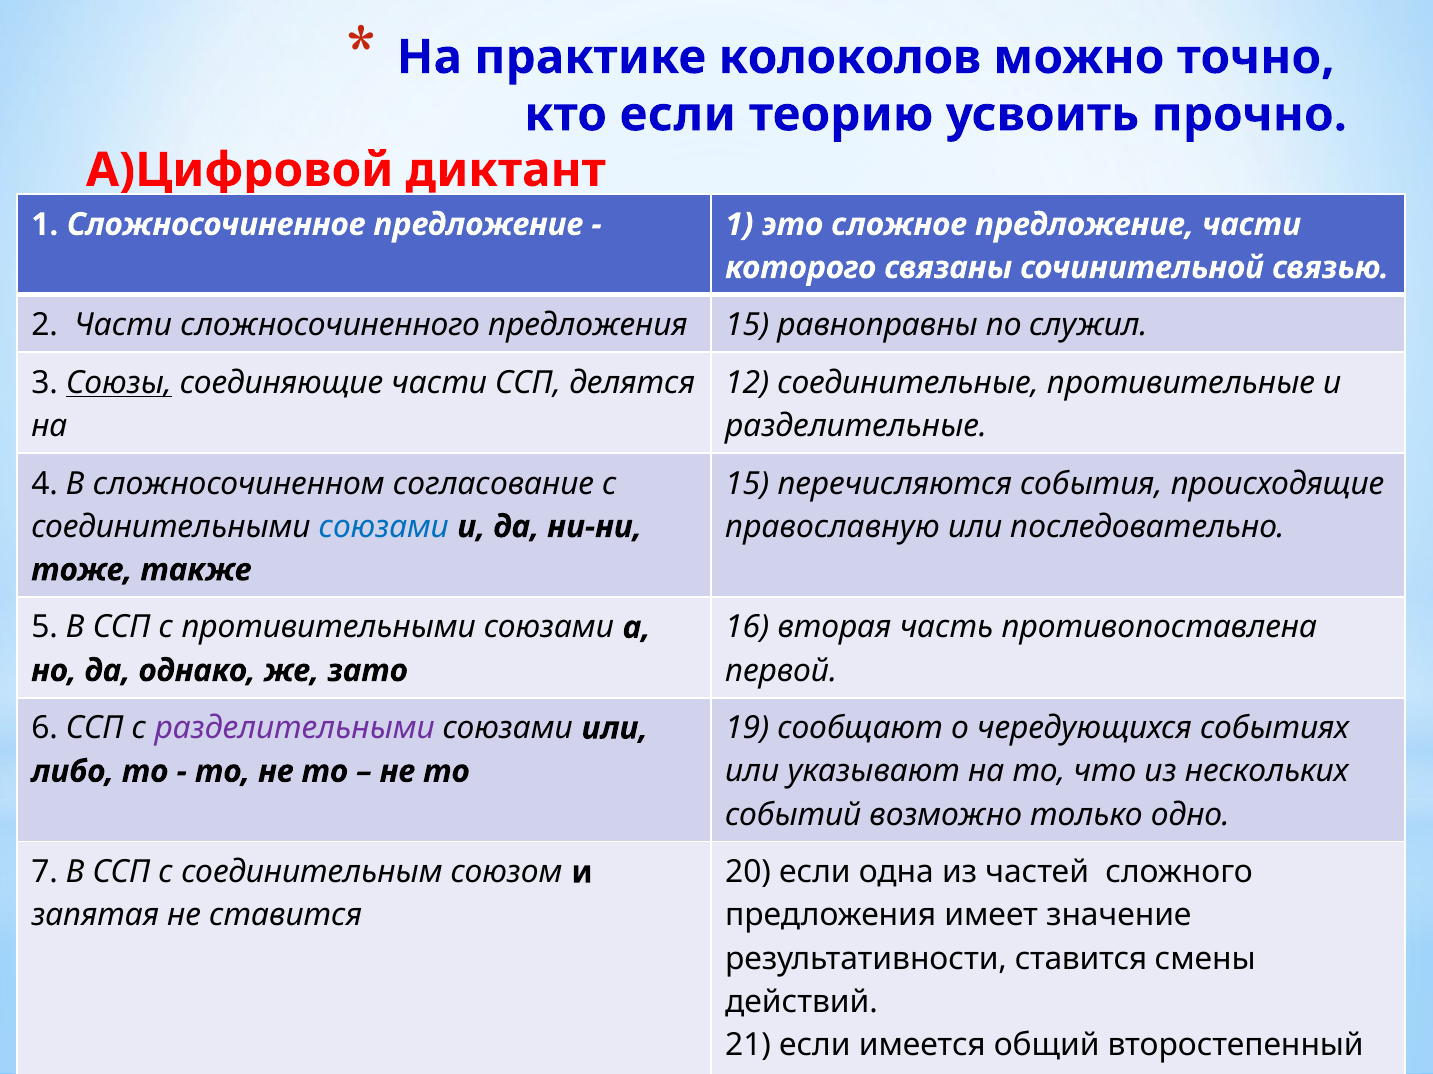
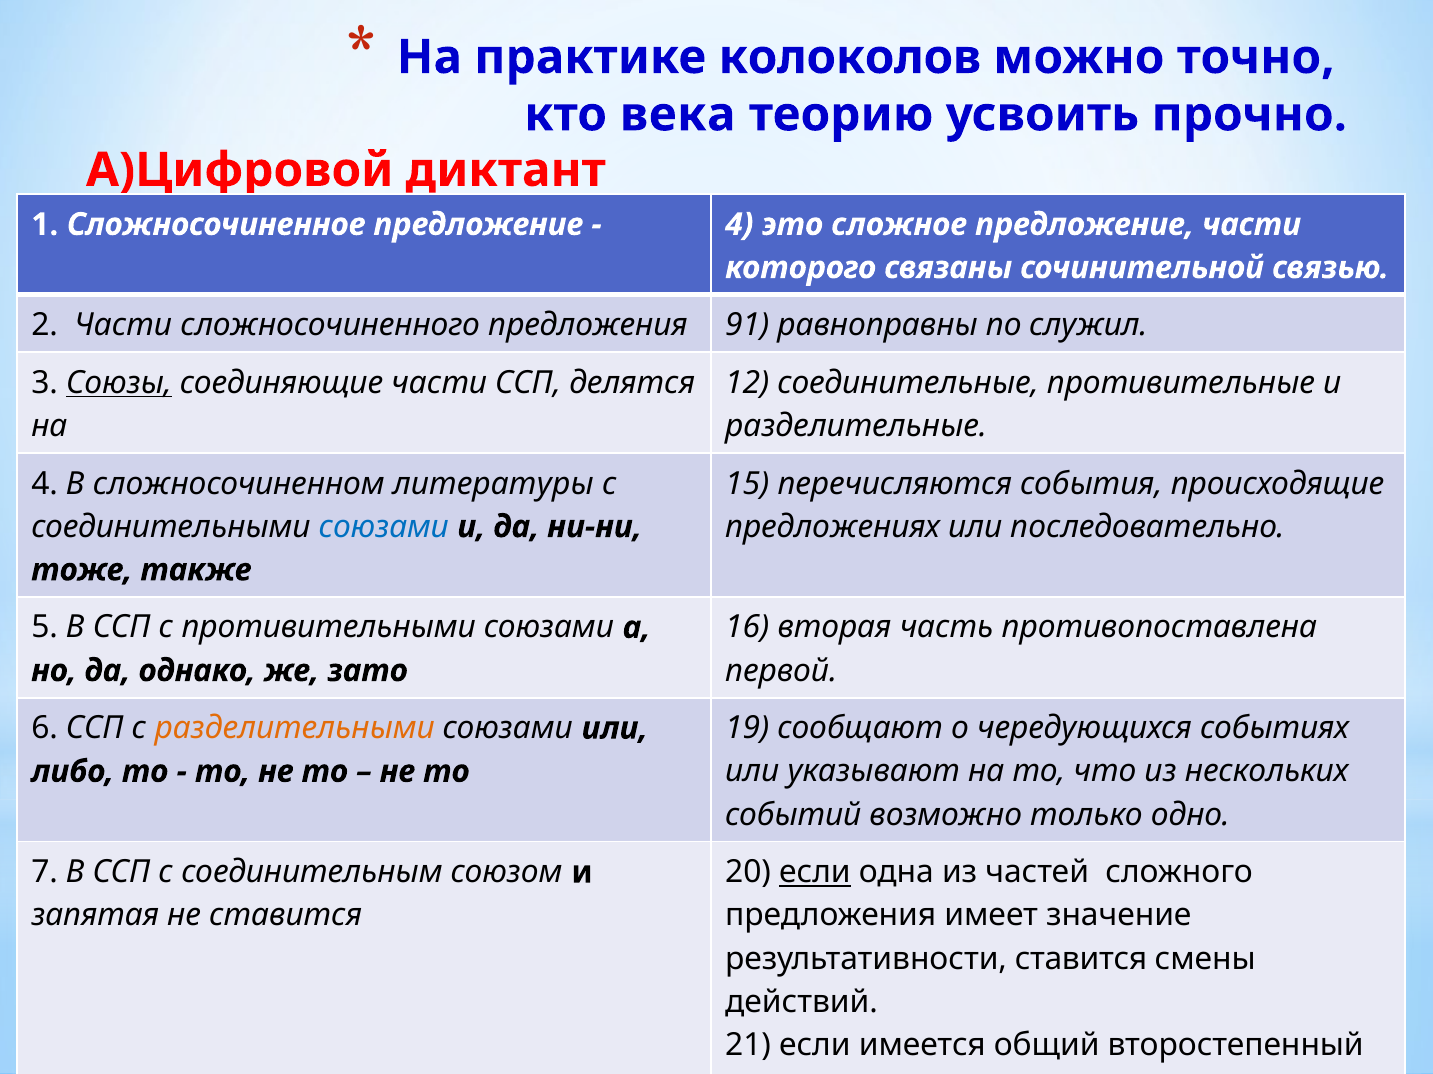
кто если: если -> века
1 at (739, 225): 1 -> 4
предложения 15: 15 -> 91
согласование: согласование -> литературы
православную: православную -> предложениях
разделительными colour: purple -> orange
если at (815, 873) underline: none -> present
